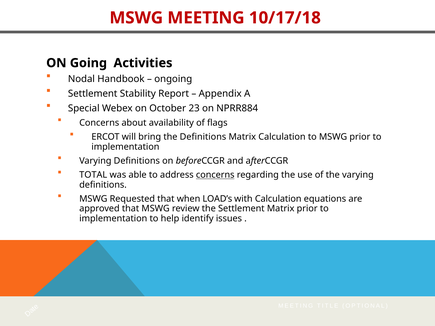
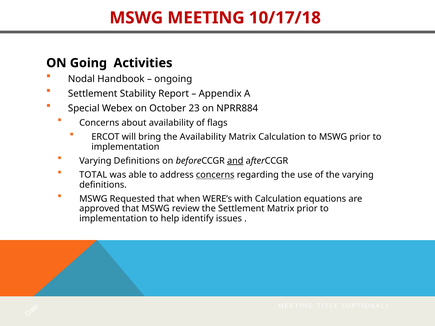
the Definitions: Definitions -> Availability
and underline: none -> present
LOAD’s: LOAD’s -> WERE’s
